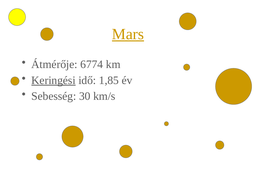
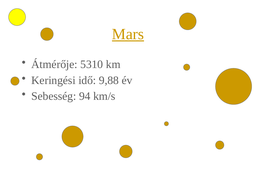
6774: 6774 -> 5310
Keringési underline: present -> none
1,85: 1,85 -> 9,88
30: 30 -> 94
